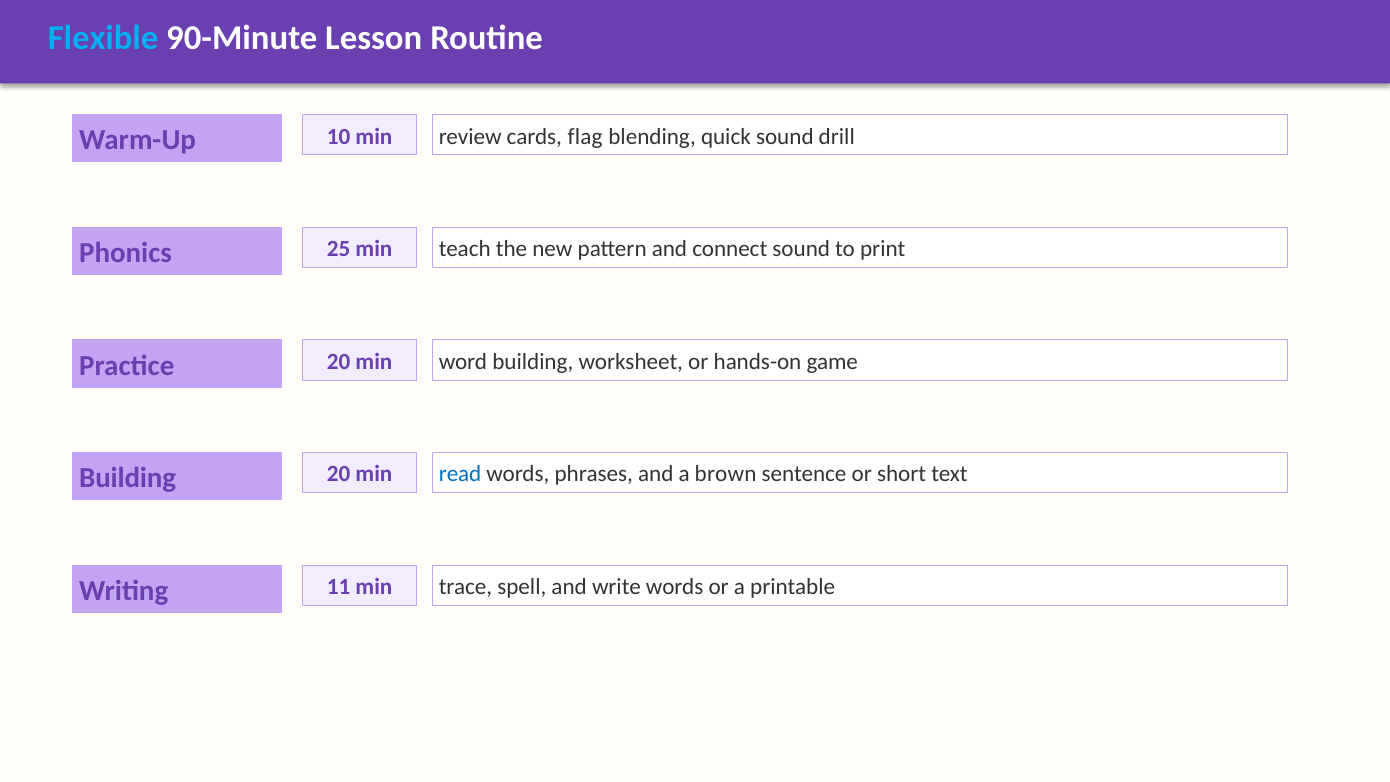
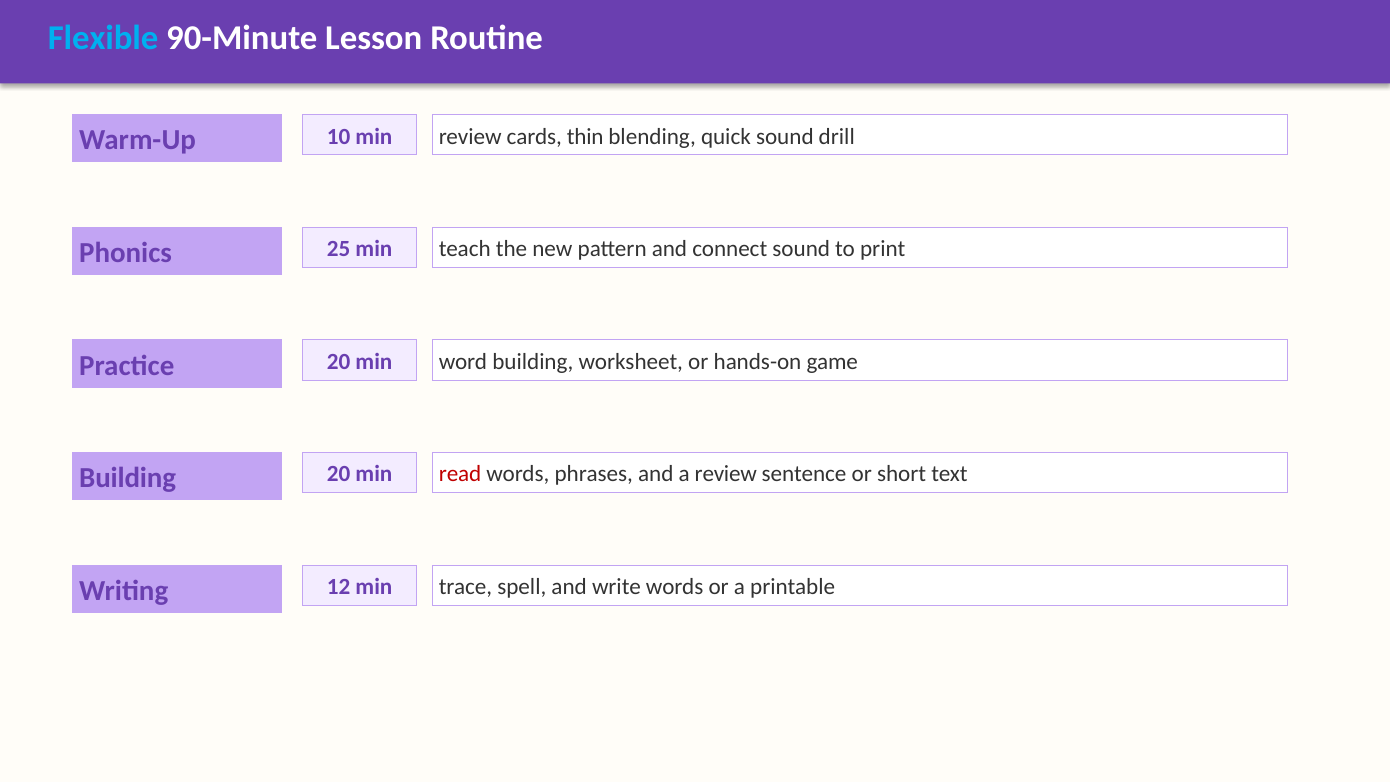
flag: flag -> thin
read colour: blue -> red
a brown: brown -> review
11: 11 -> 12
